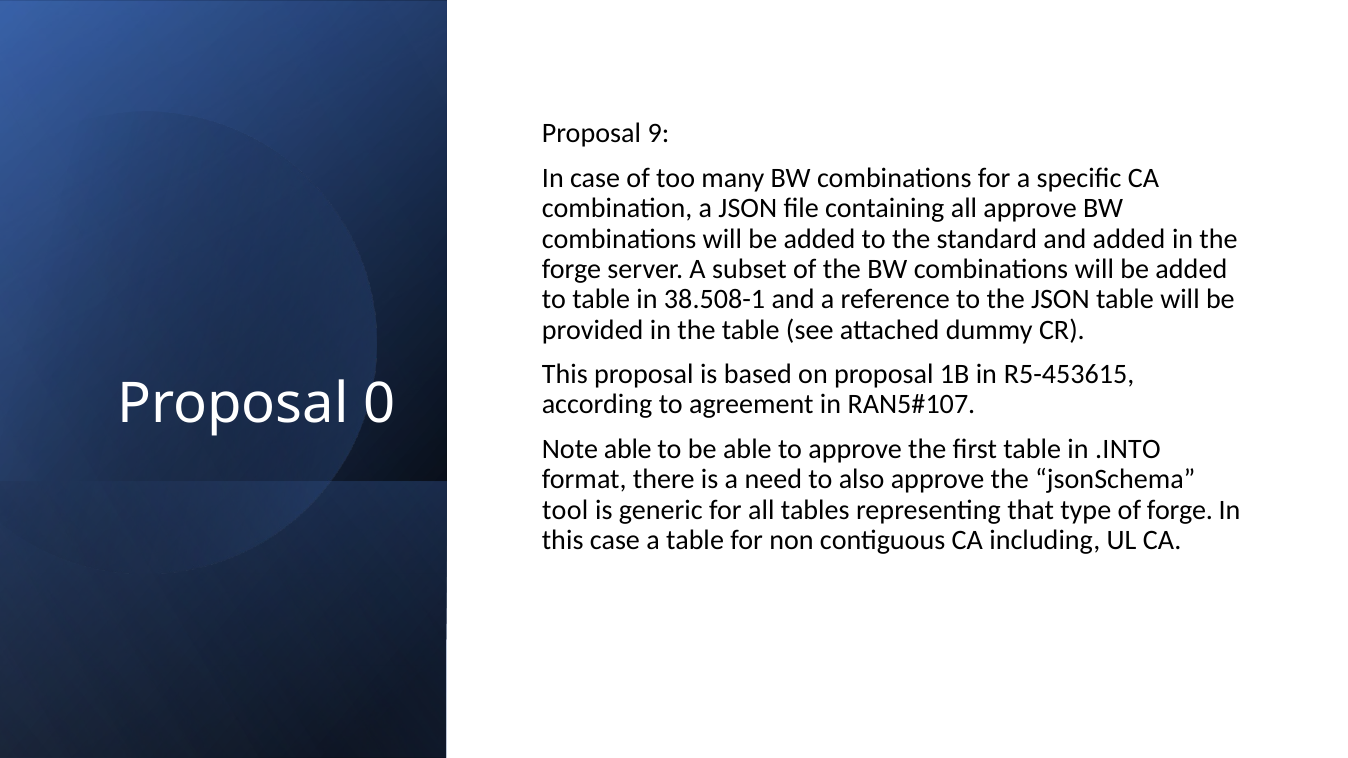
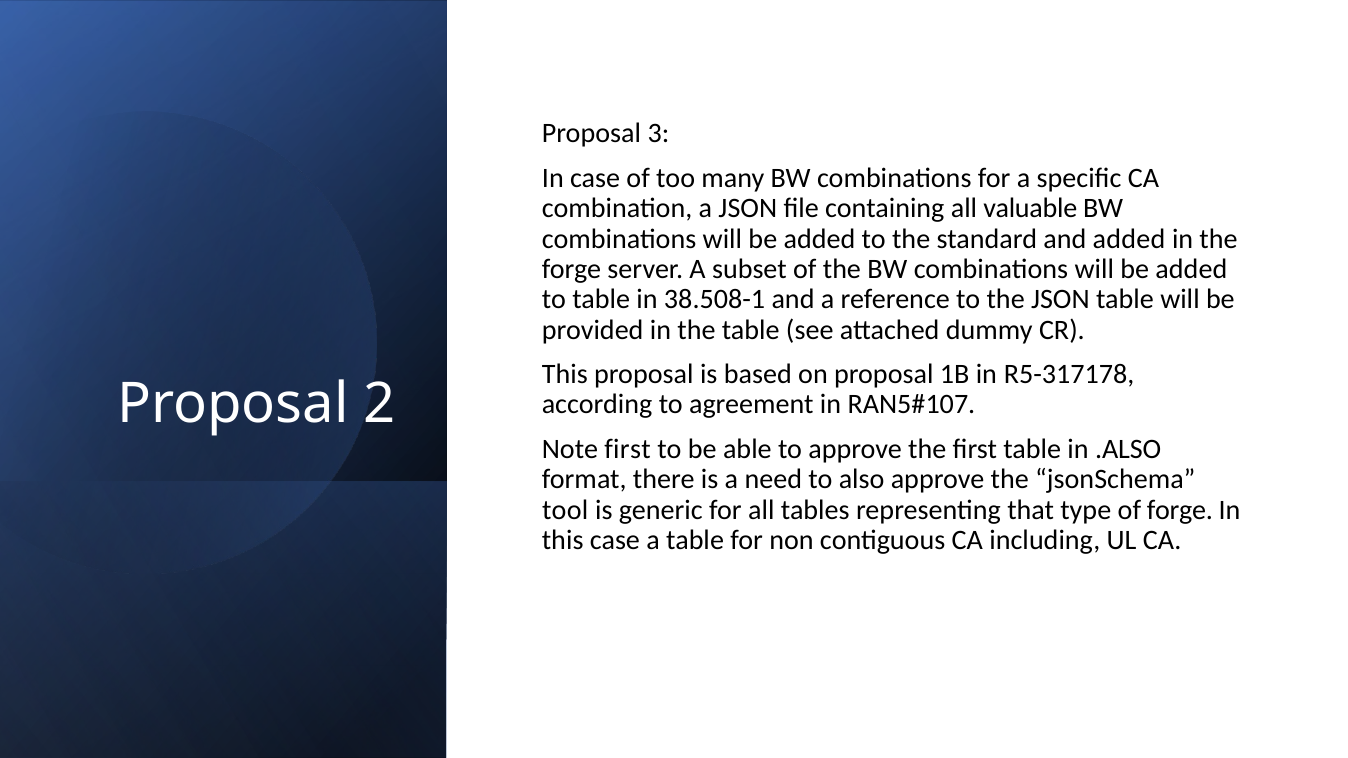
9: 9 -> 3
all approve: approve -> valuable
R5-453615: R5-453615 -> R5-317178
0: 0 -> 2
Note able: able -> first
.INTO: .INTO -> .ALSO
